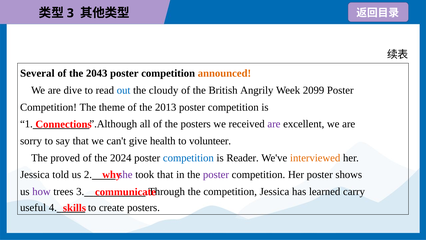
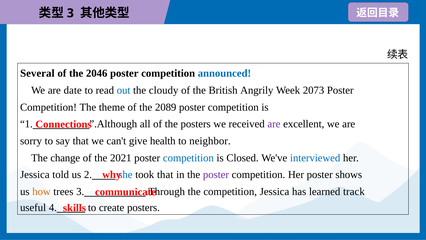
2043: 2043 -> 2046
announced colour: orange -> blue
dive: dive -> date
2099: 2099 -> 2073
2013: 2013 -> 2089
volunteer: volunteer -> neighbor
proved: proved -> change
2024: 2024 -> 2021
Reader: Reader -> Closed
interviewed colour: orange -> blue
she colour: purple -> blue
how colour: purple -> orange
carry: carry -> track
